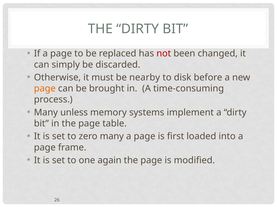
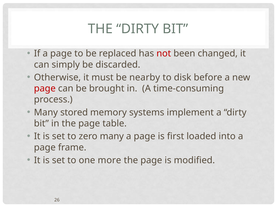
page at (45, 89) colour: orange -> red
unless: unless -> stored
again: again -> more
